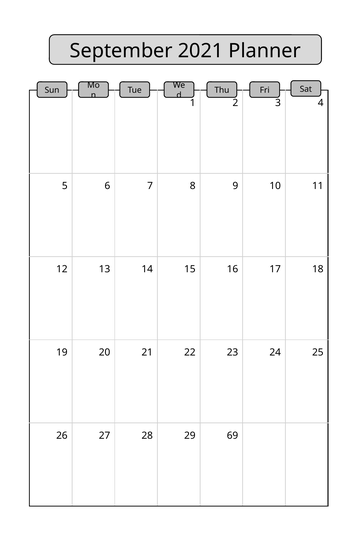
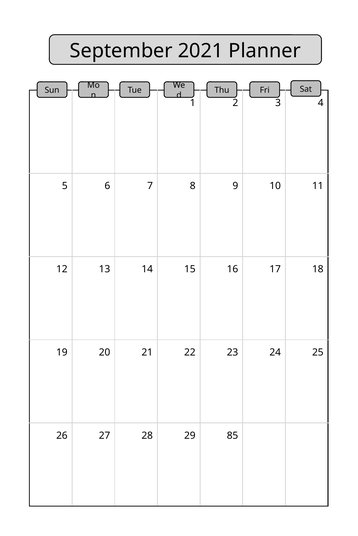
69: 69 -> 85
